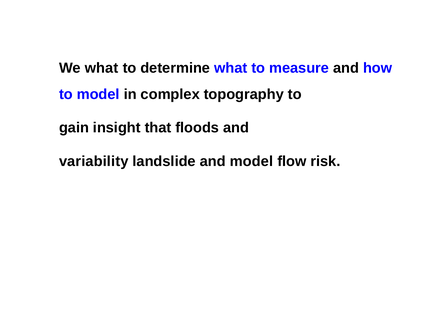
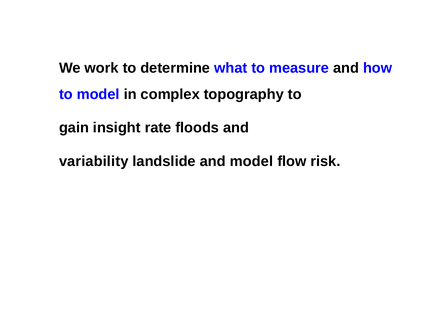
We what: what -> work
that: that -> rate
